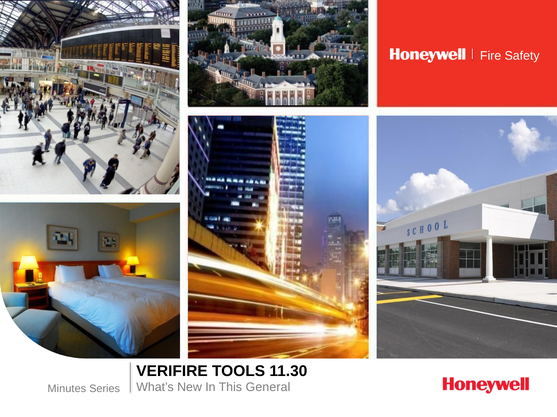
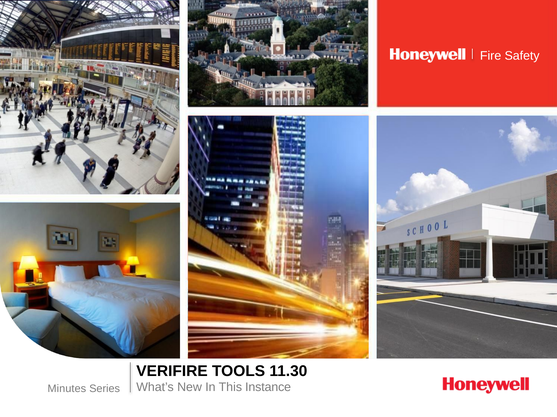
General: General -> Instance
